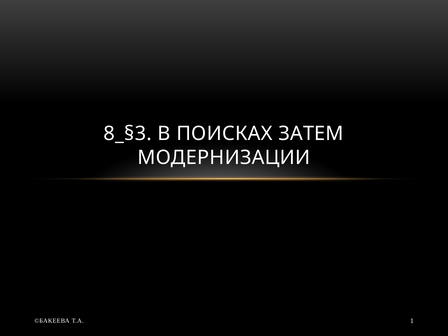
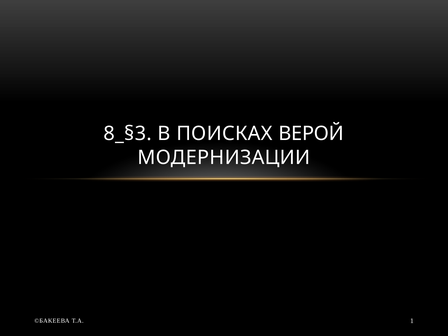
ЗАТЕМ: ЗАТЕМ -> ВЕРОЙ
